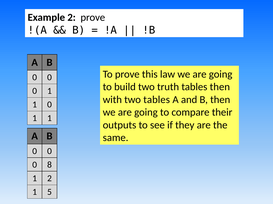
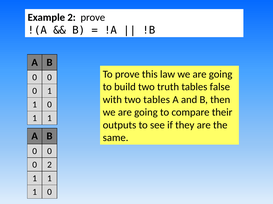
tables then: then -> false
0 8: 8 -> 2
2 at (49, 179): 2 -> 1
5 at (49, 193): 5 -> 0
